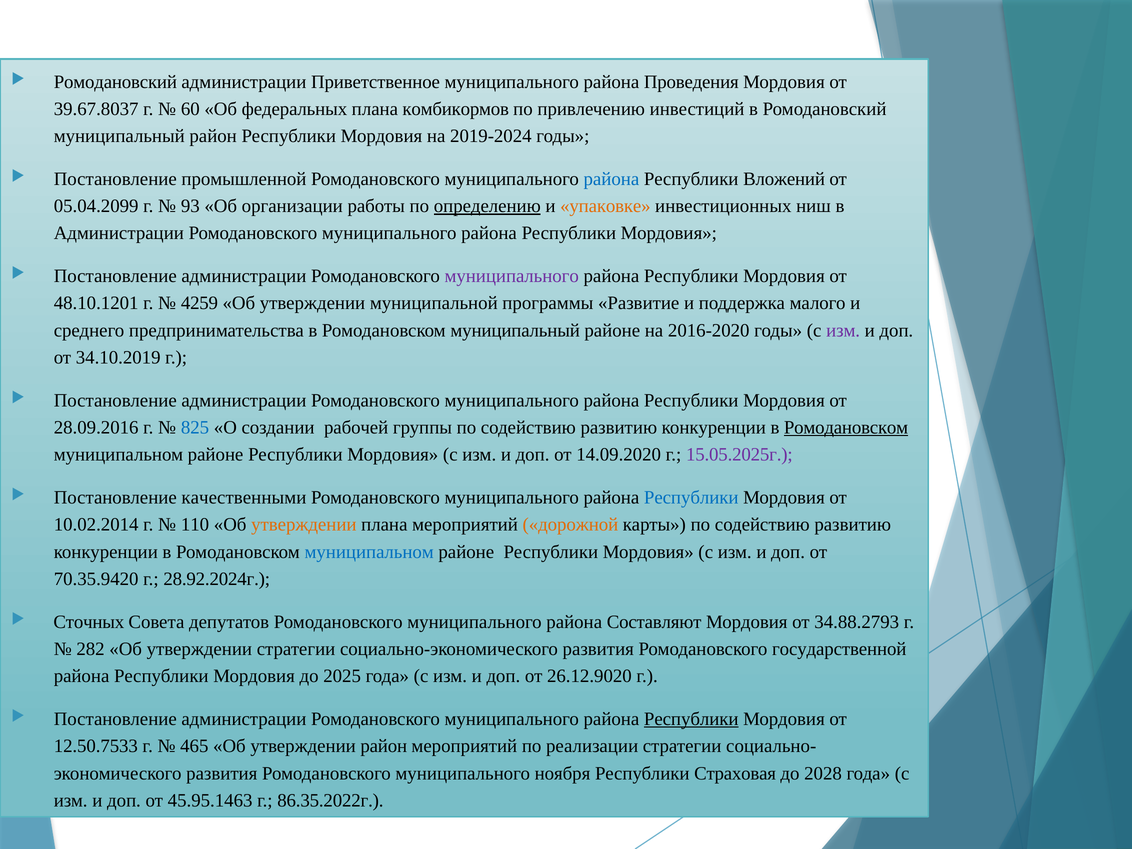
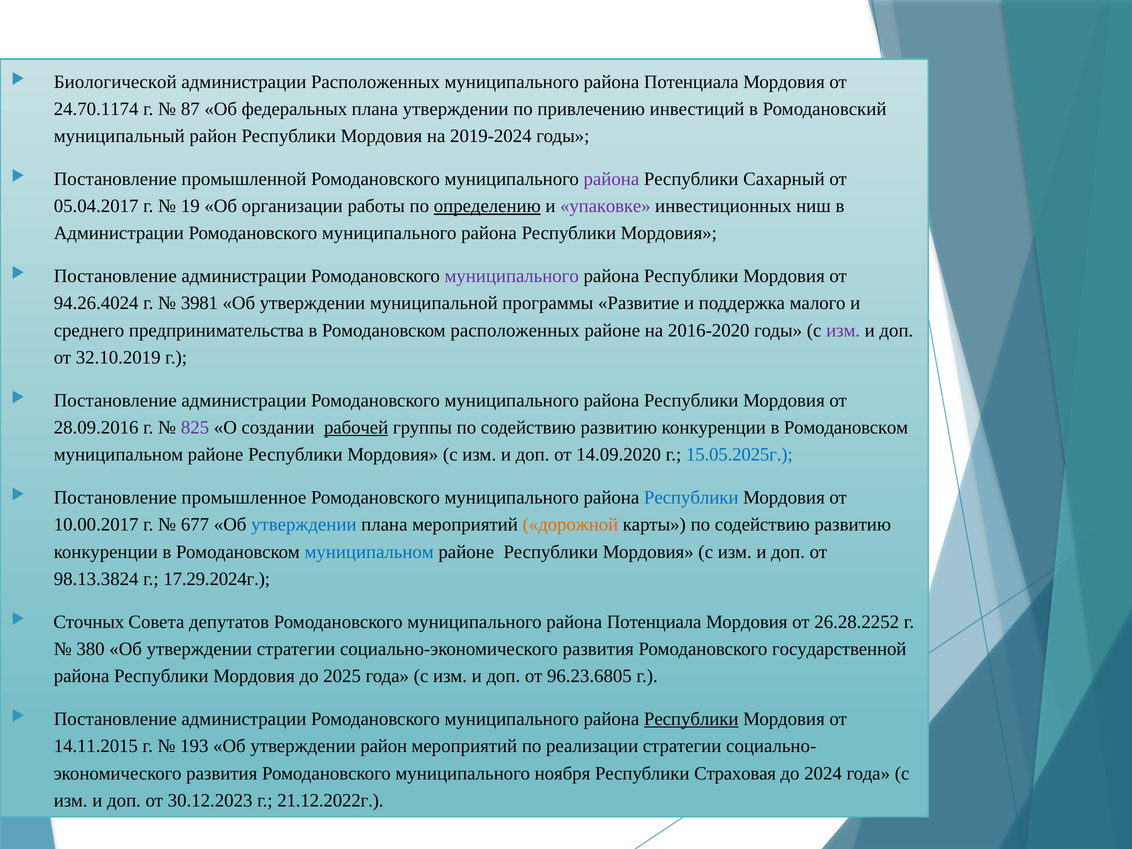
Ромодановский at (115, 82): Ромодановский -> Биологической
администрации Приветственное: Приветственное -> Расположенных
Проведения at (691, 82): Проведения -> Потенциала
39.67.8037: 39.67.8037 -> 24.70.1174
60: 60 -> 87
плана комбикормов: комбикормов -> утверждении
района at (611, 179) colour: blue -> purple
Вложений: Вложений -> Сахарный
05.04.2099: 05.04.2099 -> 05.04.2017
93: 93 -> 19
упаковке colour: orange -> purple
48.10.1201: 48.10.1201 -> 94.26.4024
4259: 4259 -> 3981
Ромодановском муниципальный: муниципальный -> расположенных
34.10.2019: 34.10.2019 -> 32.10.2019
825 colour: blue -> purple
рабочей underline: none -> present
Ромодановском at (846, 428) underline: present -> none
15.05.2025г colour: purple -> blue
качественными: качественными -> промышленное
10.02.2014: 10.02.2014 -> 10.00.2017
110: 110 -> 677
утверждении at (304, 525) colour: orange -> blue
70.35.9420: 70.35.9420 -> 98.13.3824
28.92.2024г: 28.92.2024г -> 17.29.2024г
Ромодановского муниципального района Составляют: Составляют -> Потенциала
34.88.2793: 34.88.2793 -> 26.28.2252
282: 282 -> 380
26.12.9020: 26.12.9020 -> 96.23.6805
12.50.7533: 12.50.7533 -> 14.11.2015
465: 465 -> 193
2028: 2028 -> 2024
45.95.1463: 45.95.1463 -> 30.12.2023
86.35.2022г: 86.35.2022г -> 21.12.2022г
